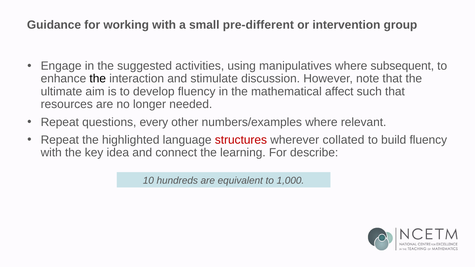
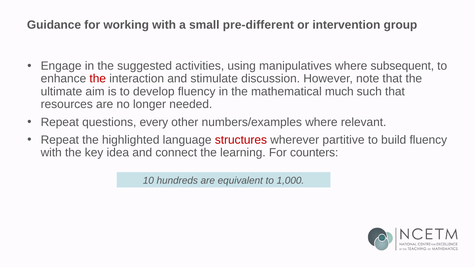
the at (98, 79) colour: black -> red
affect: affect -> much
collated: collated -> partitive
describe: describe -> counters
